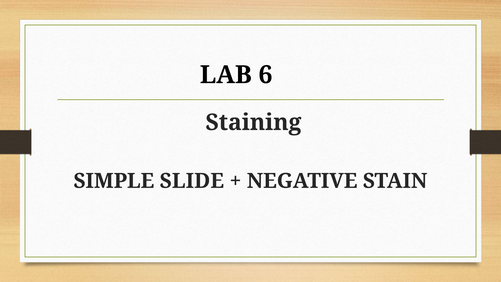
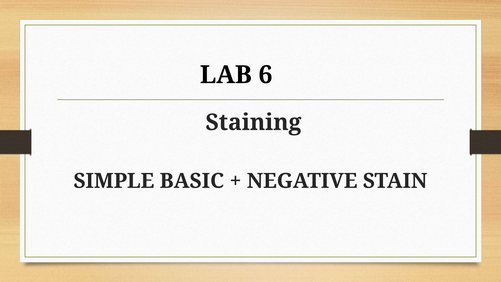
SLIDE: SLIDE -> BASIC
